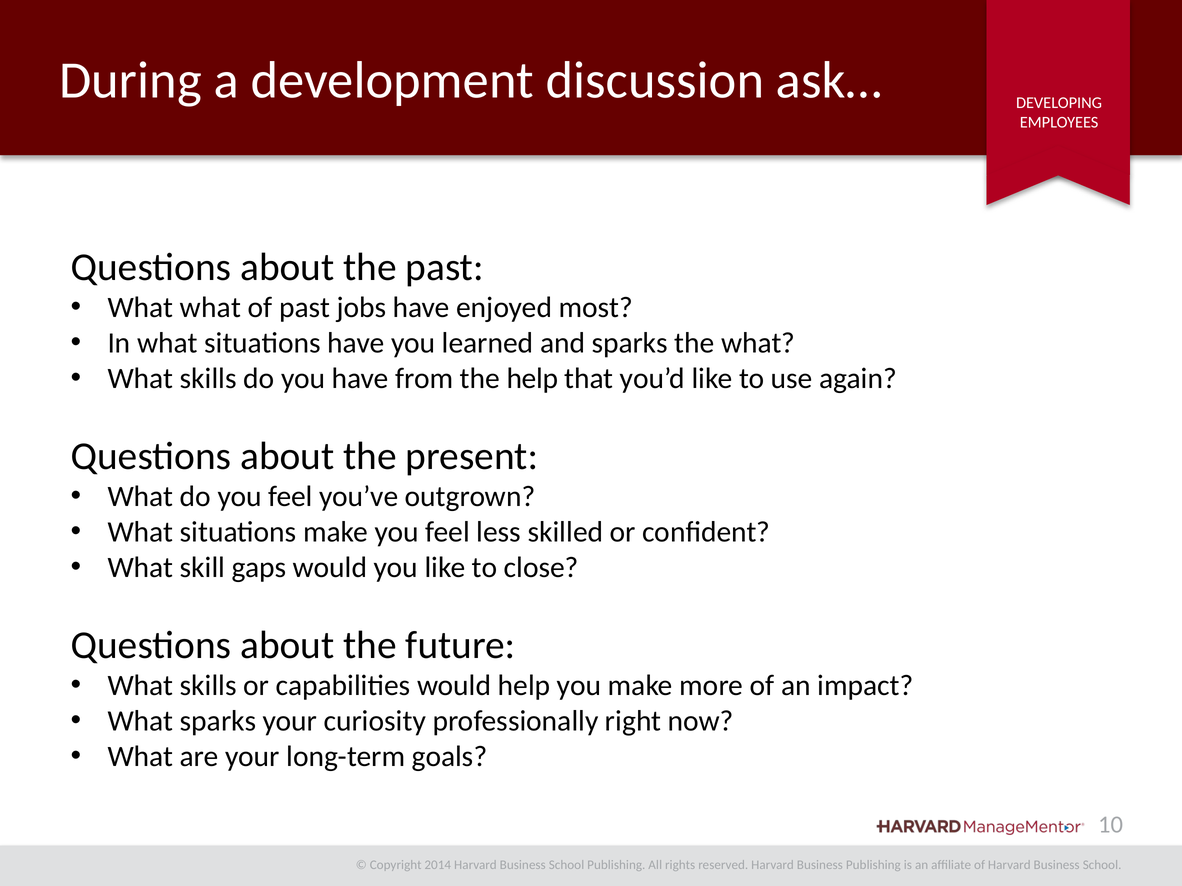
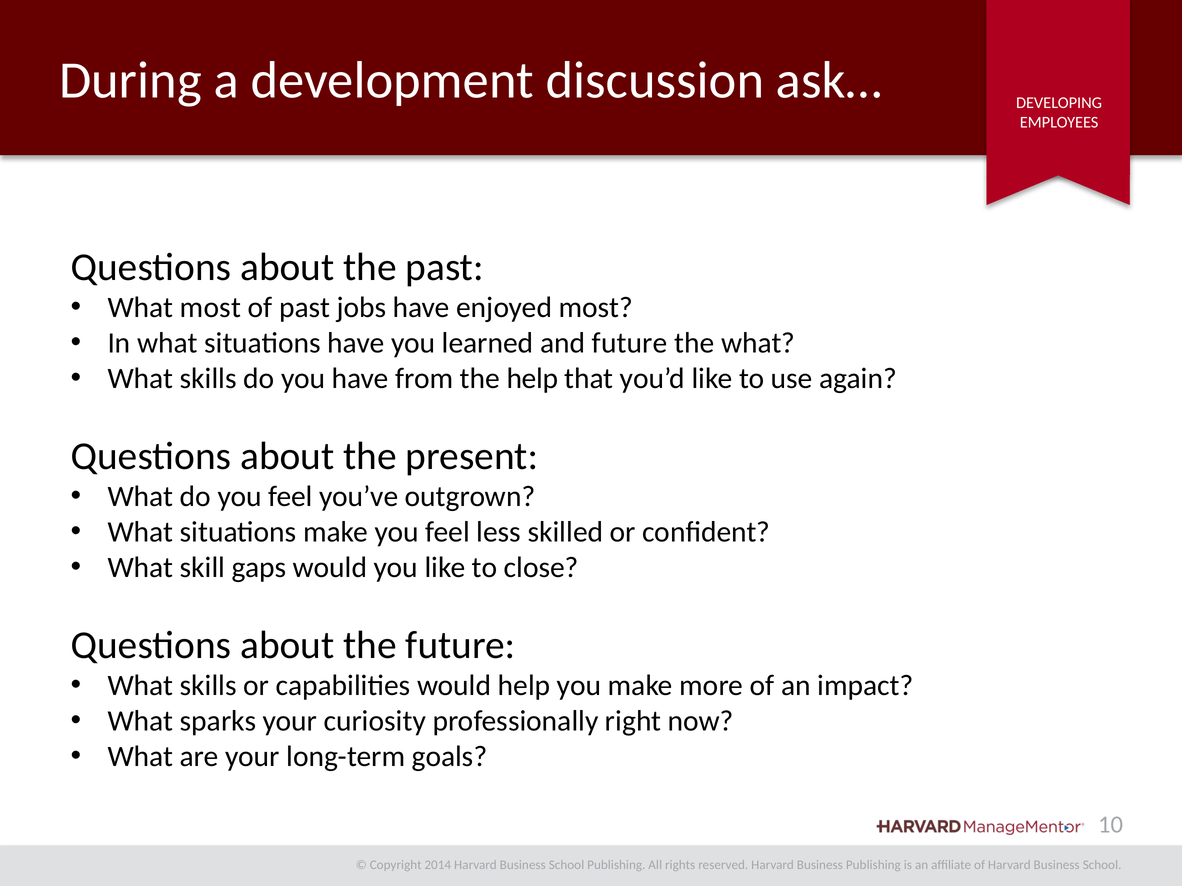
What what: what -> most
and sparks: sparks -> future
